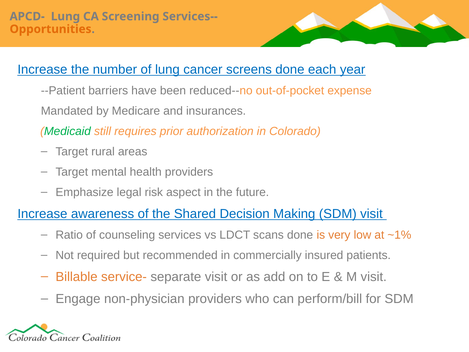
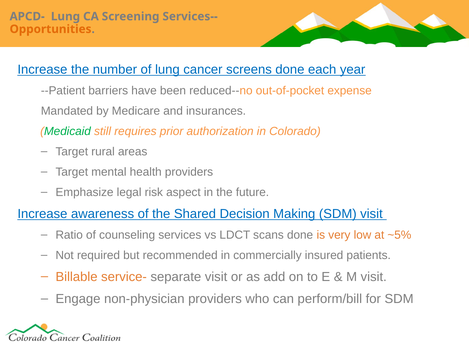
~1%: ~1% -> ~5%
